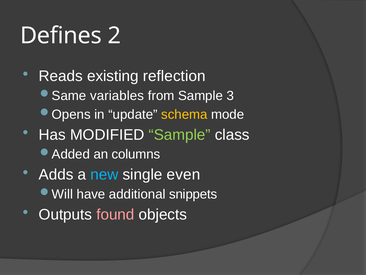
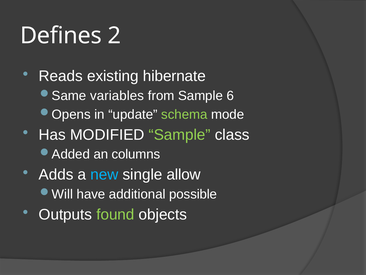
reflection: reflection -> hibernate
3: 3 -> 6
schema colour: yellow -> light green
even: even -> allow
snippets: snippets -> possible
found colour: pink -> light green
